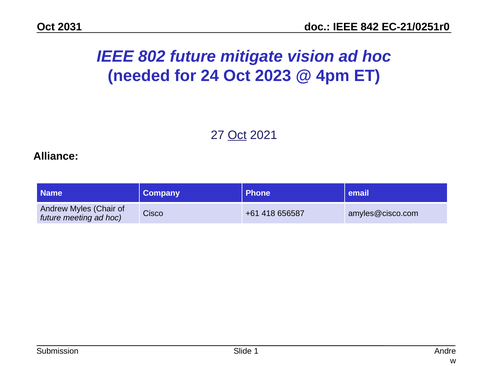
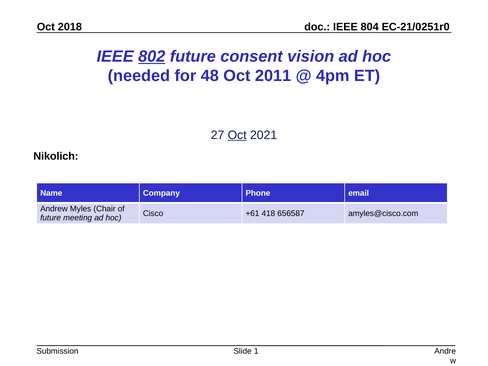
2031: 2031 -> 2018
842: 842 -> 804
802 underline: none -> present
mitigate: mitigate -> consent
24: 24 -> 48
2023: 2023 -> 2011
Alliance: Alliance -> Nikolich
